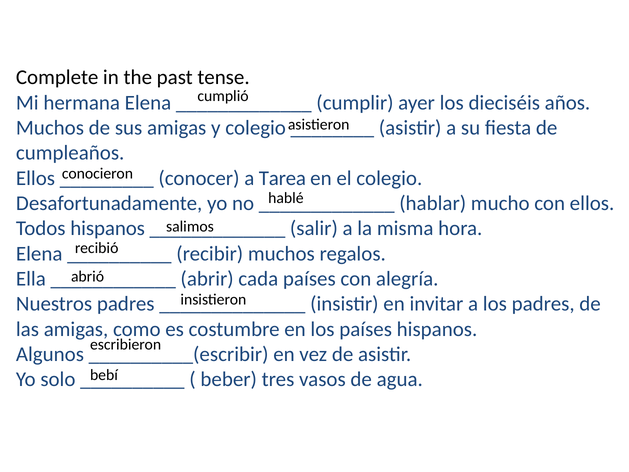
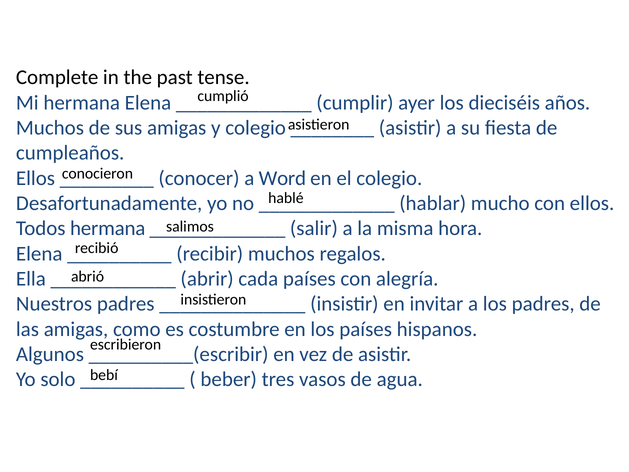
Tarea: Tarea -> Word
Todos hispanos: hispanos -> hermana
